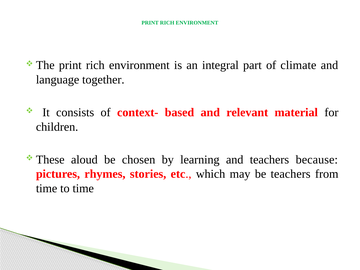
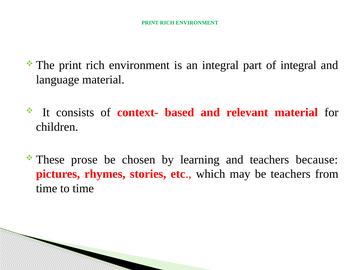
of climate: climate -> integral
language together: together -> material
aloud: aloud -> prose
